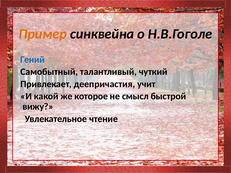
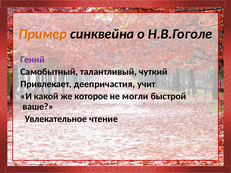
Гений colour: blue -> purple
смысл: смысл -> могли
вижу: вижу -> ваше
